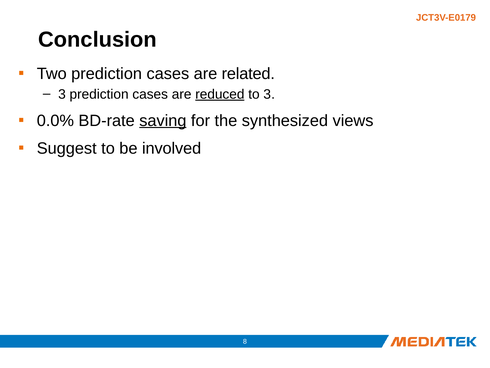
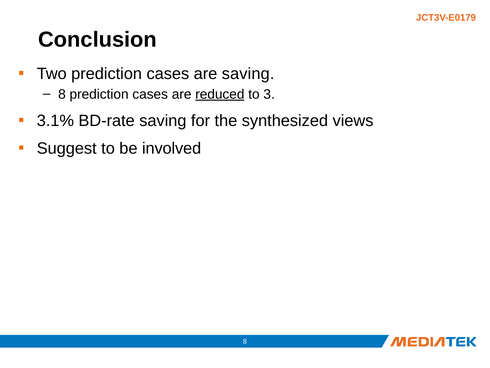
are related: related -> saving
3 at (62, 94): 3 -> 8
0.0%: 0.0% -> 3.1%
saving at (163, 120) underline: present -> none
